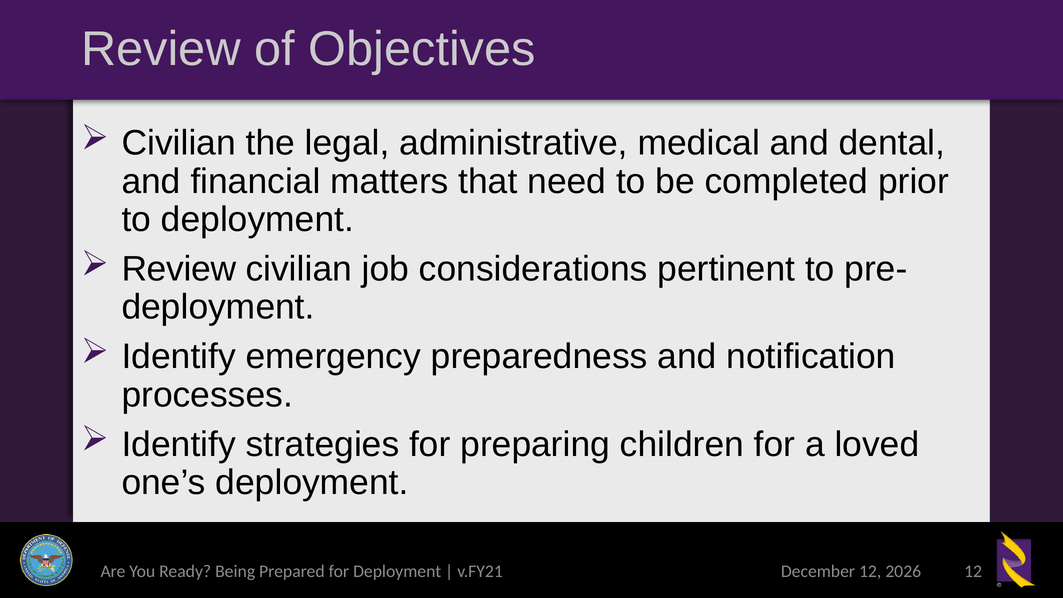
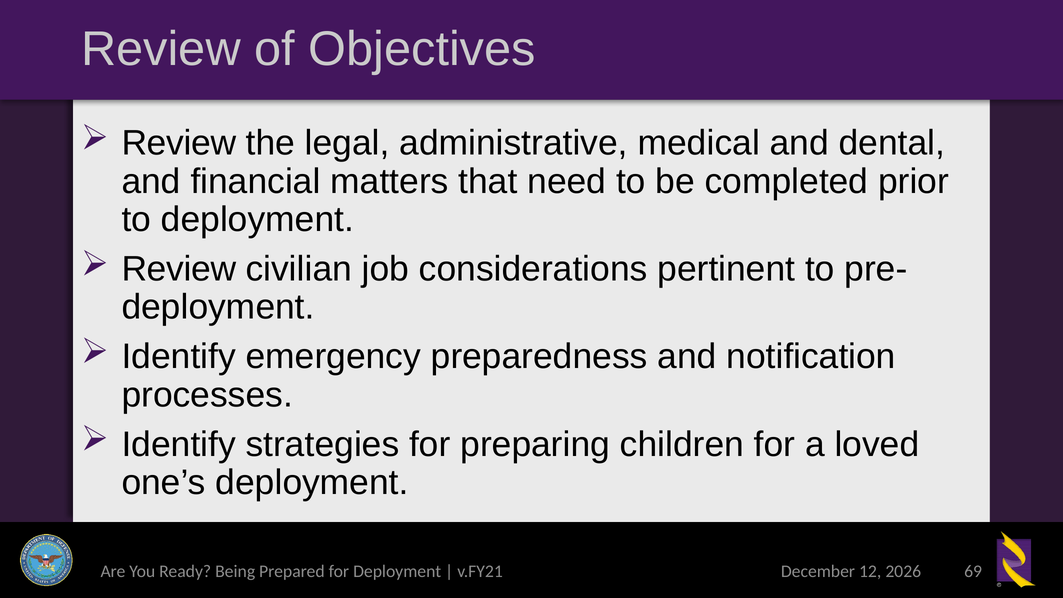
Civilian at (179, 143): Civilian -> Review
v.FY21 12: 12 -> 69
